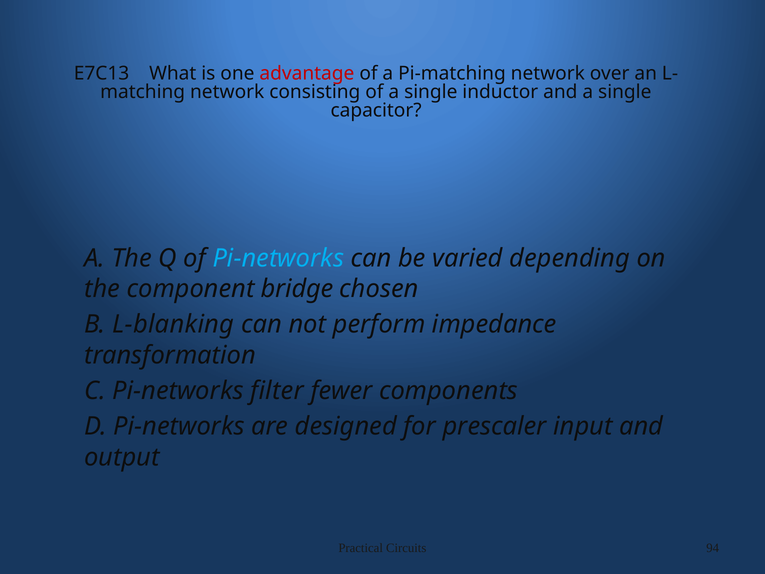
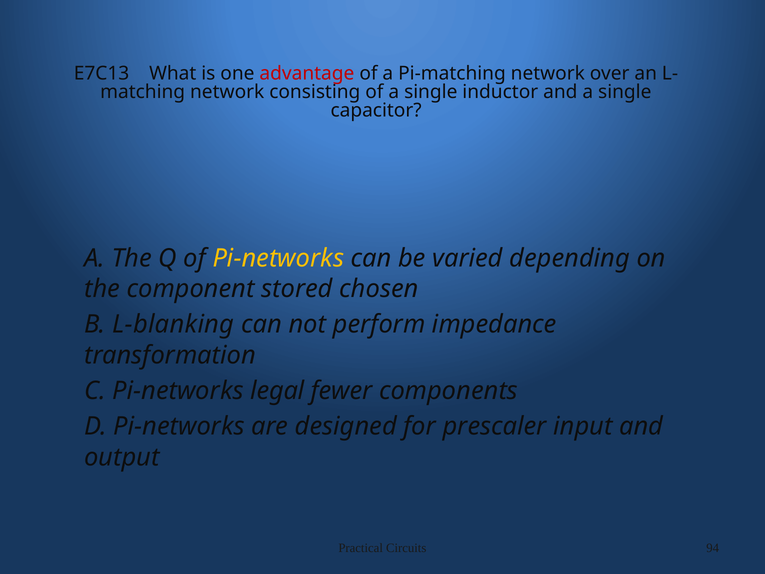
Pi-networks at (278, 258) colour: light blue -> yellow
bridge: bridge -> stored
filter: filter -> legal
